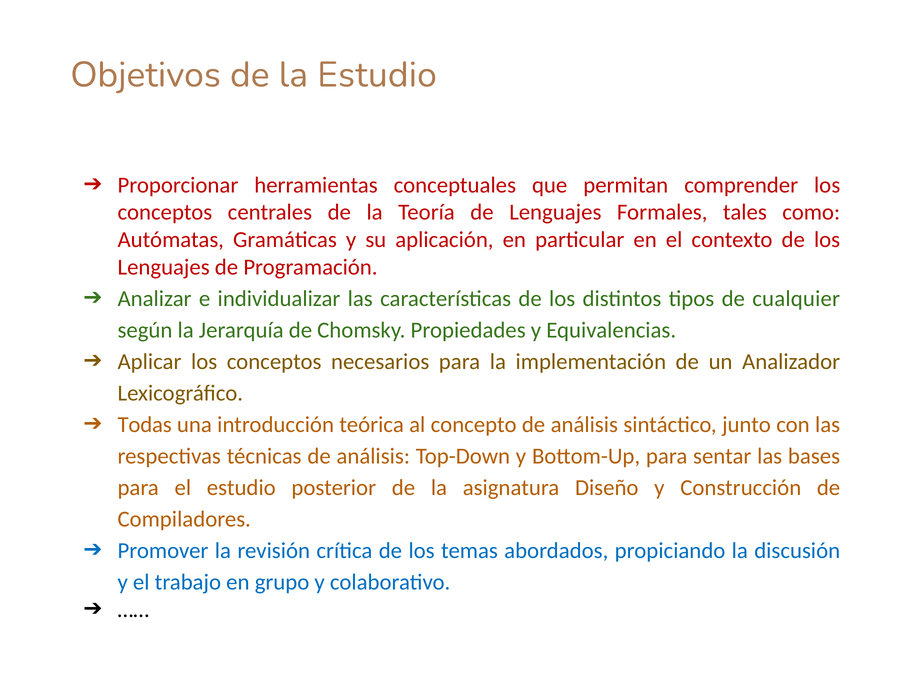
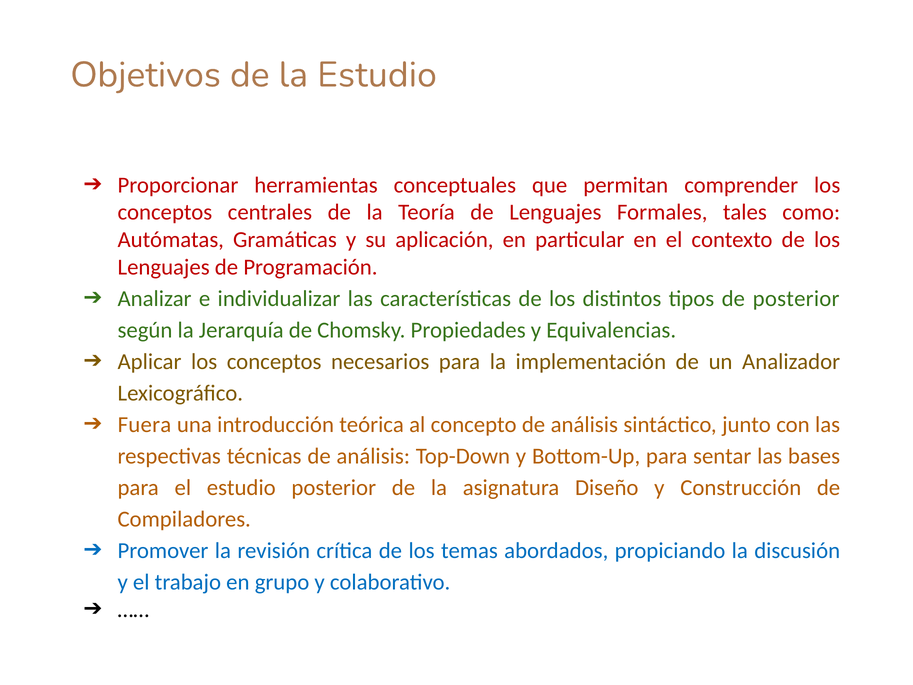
cualquier at (796, 299): cualquier -> posterior
Todas: Todas -> Fuera
